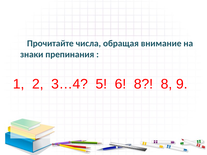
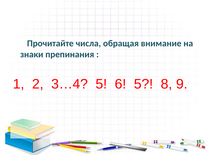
6 8: 8 -> 5
